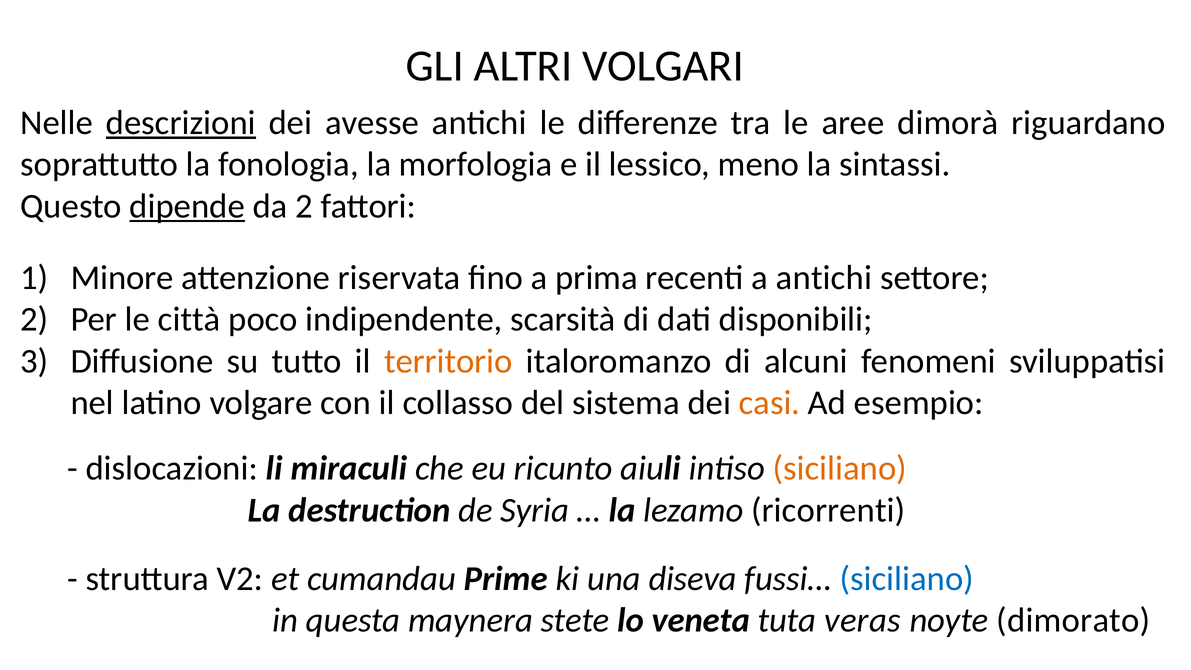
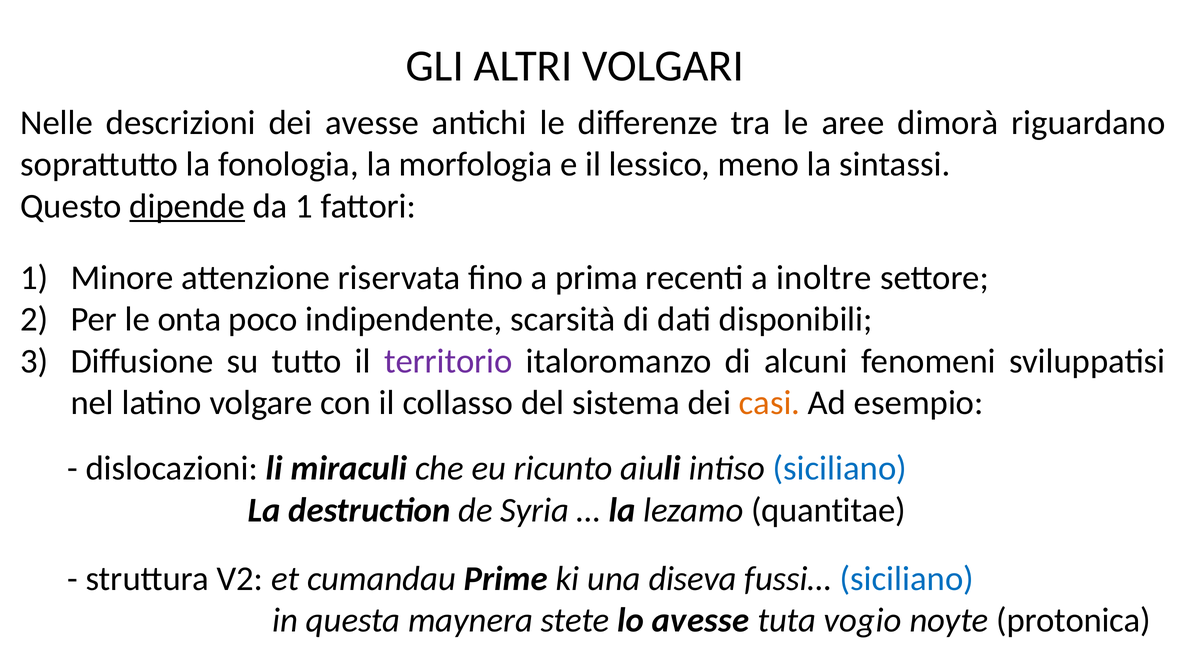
descrizioni underline: present -> none
da 2: 2 -> 1
a antichi: antichi -> inoltre
città: città -> onta
territorio colour: orange -> purple
siciliano at (840, 468) colour: orange -> blue
ricorrenti: ricorrenti -> quantitae
lo veneta: veneta -> avesse
veras: veras -> vogio
dimorato: dimorato -> protonica
